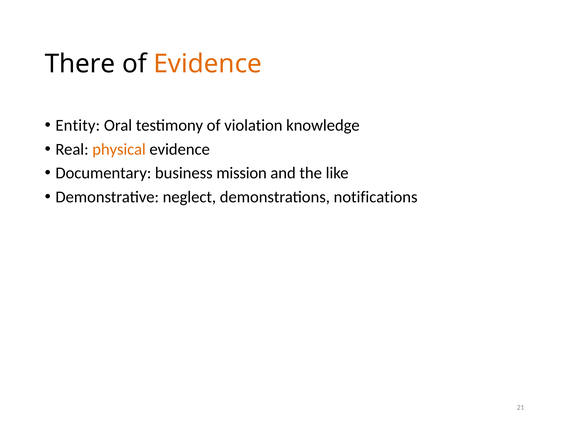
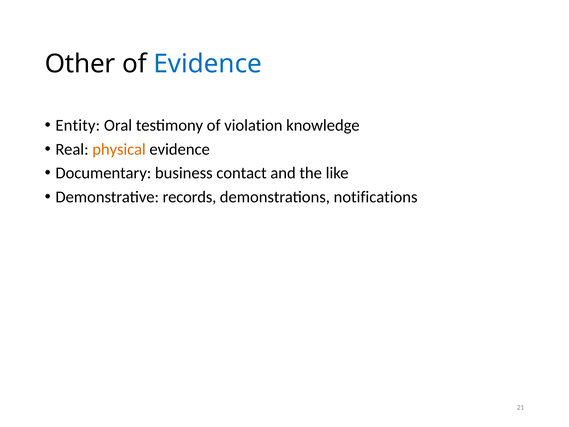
There: There -> Other
Evidence at (208, 64) colour: orange -> blue
mission: mission -> contact
neglect: neglect -> records
